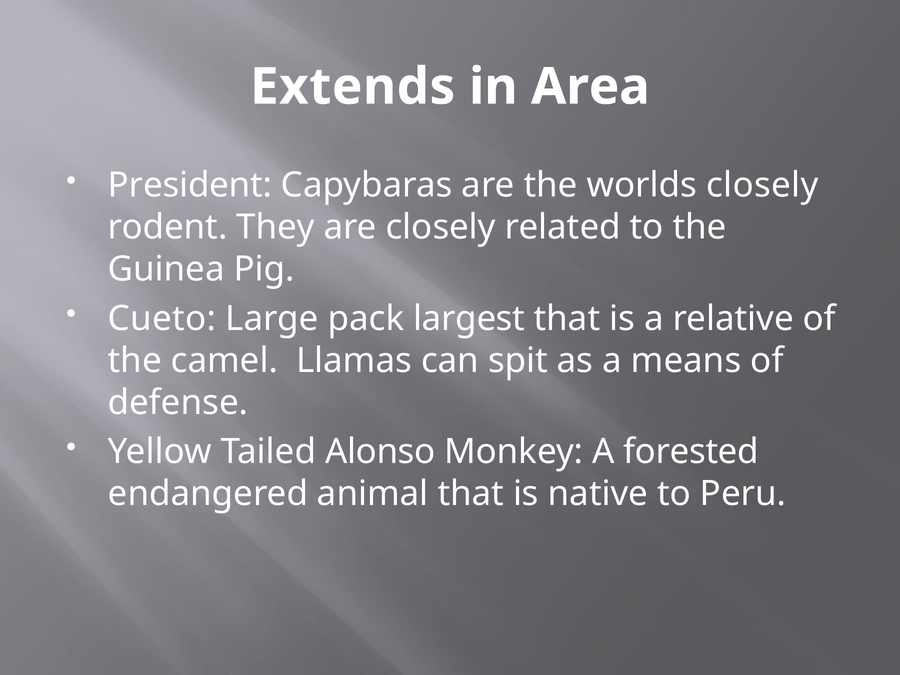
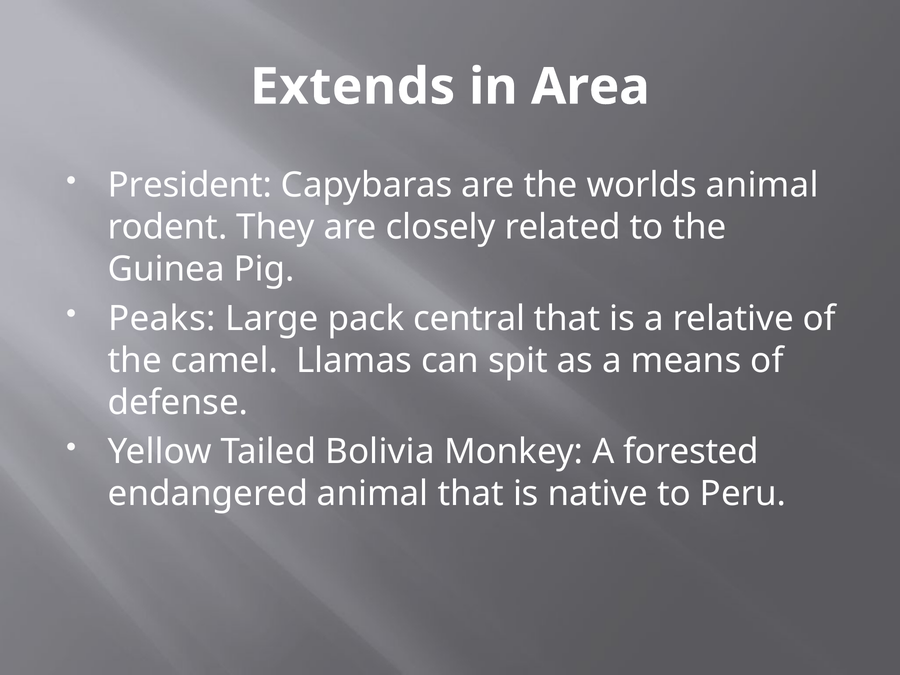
worlds closely: closely -> animal
Cueto: Cueto -> Peaks
largest: largest -> central
Alonso: Alonso -> Bolivia
